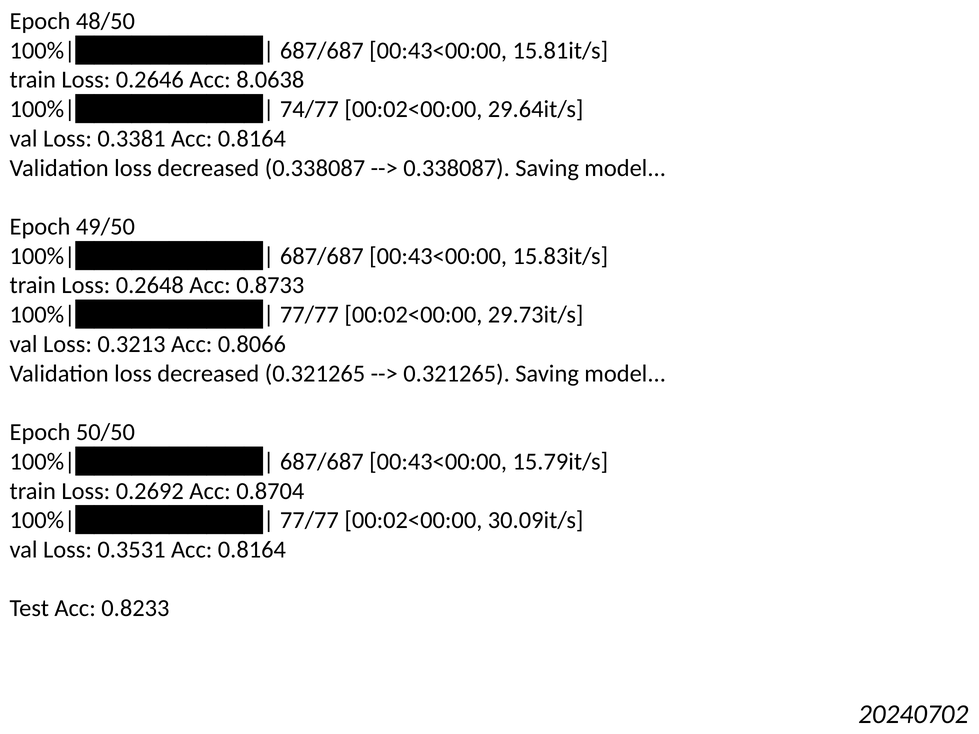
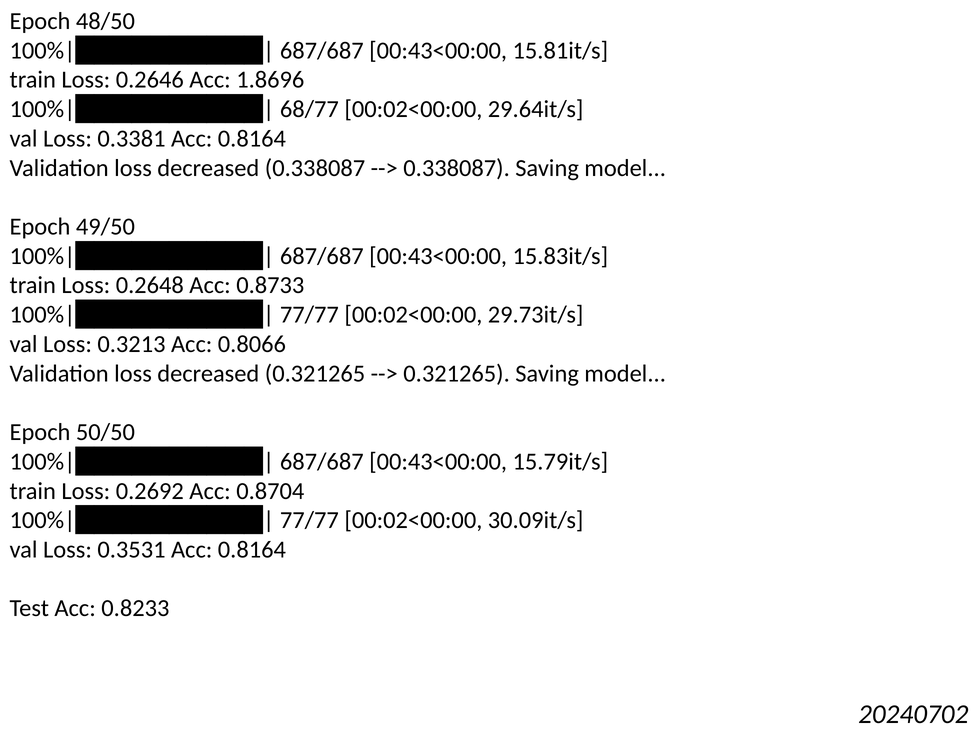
8.0638: 8.0638 -> 1.8696
74/77: 74/77 -> 68/77
